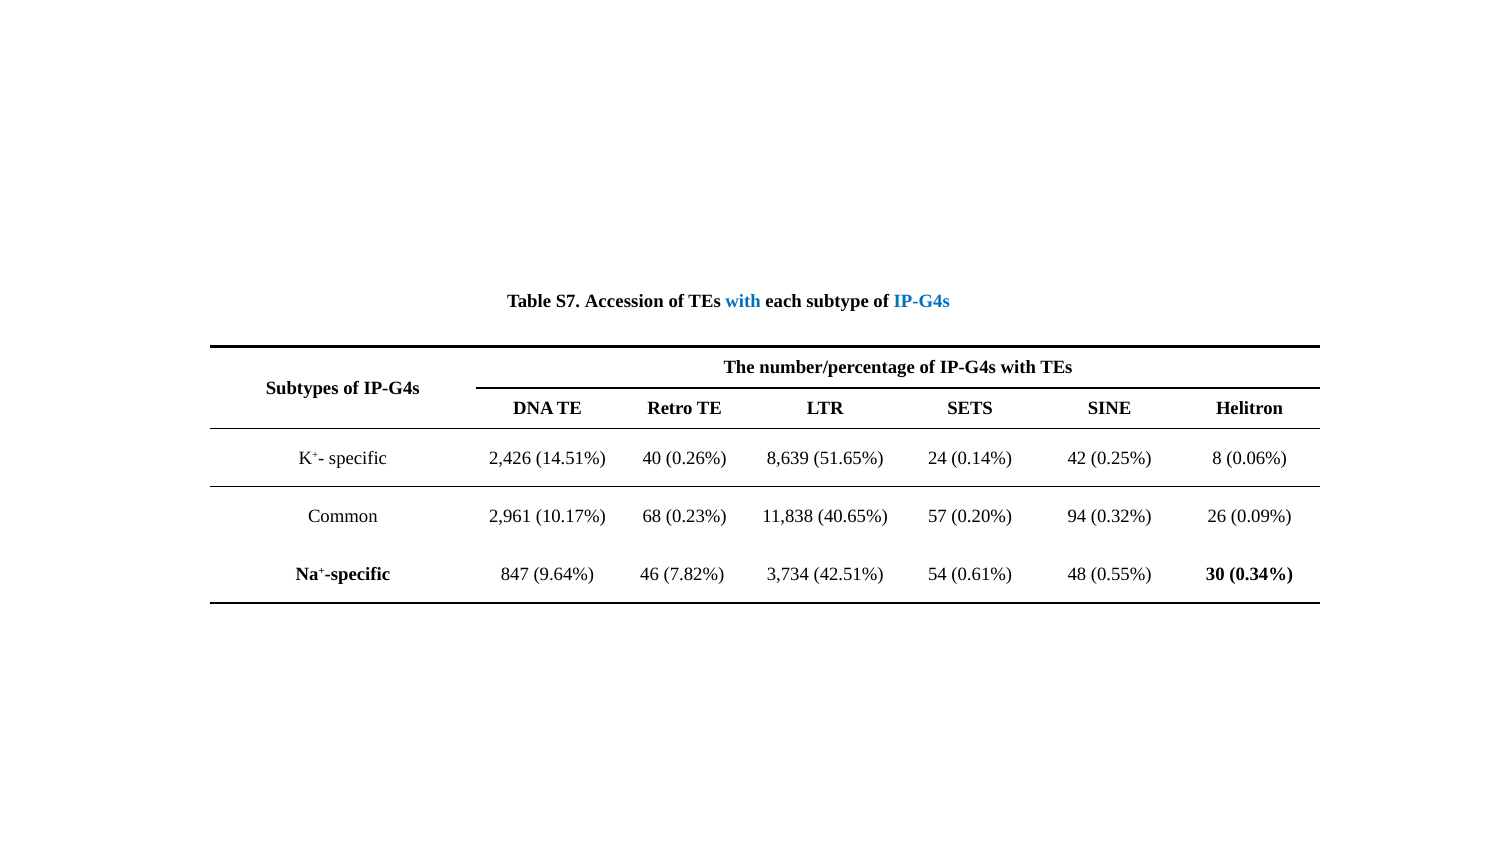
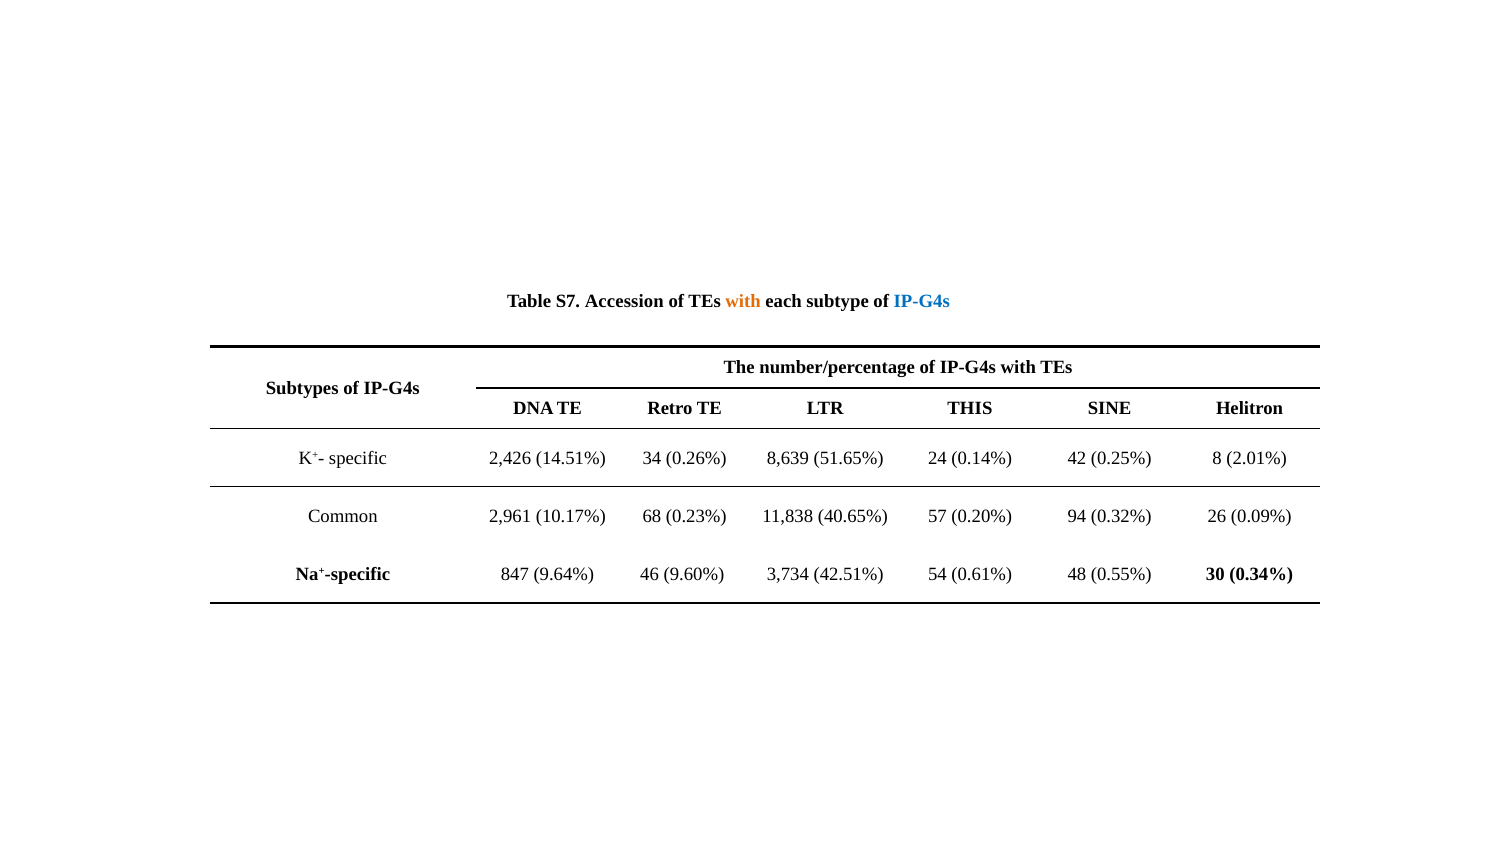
with at (743, 301) colour: blue -> orange
SETS: SETS -> THIS
40: 40 -> 34
0.06%: 0.06% -> 2.01%
7.82%: 7.82% -> 9.60%
